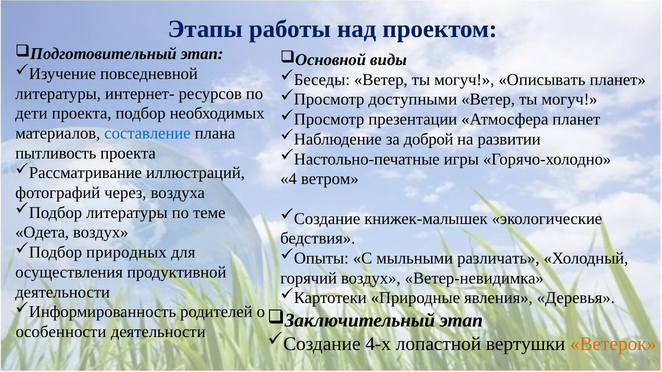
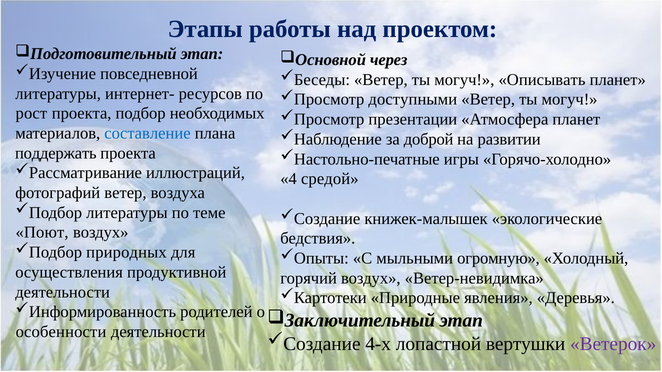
виды: виды -> через
дети: дети -> рост
пытливость: пытливость -> поддержать
ветром: ветром -> средой
фотографий через: через -> ветер
Одета: Одета -> Поют
различать: различать -> огромную
Ветерок colour: orange -> purple
